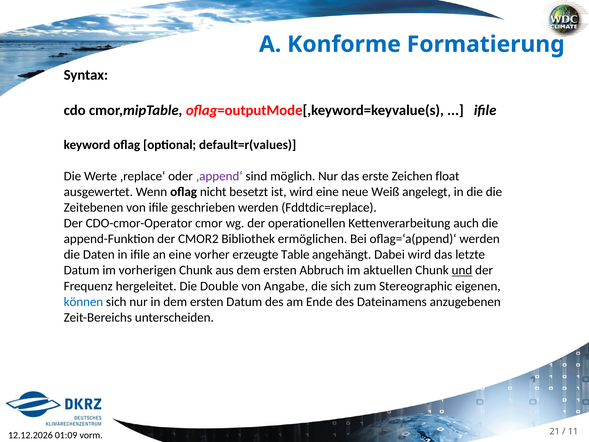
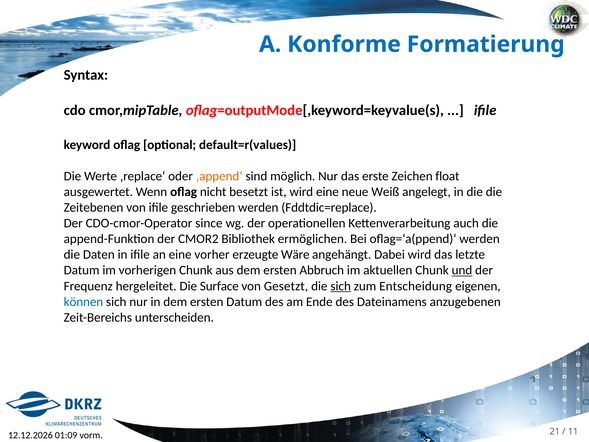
‚append‘ colour: purple -> orange
cmor: cmor -> since
Table: Table -> Wäre
Double: Double -> Surface
Angabe: Angabe -> Gesetzt
sich at (341, 286) underline: none -> present
Stereographic: Stereographic -> Entscheidung
